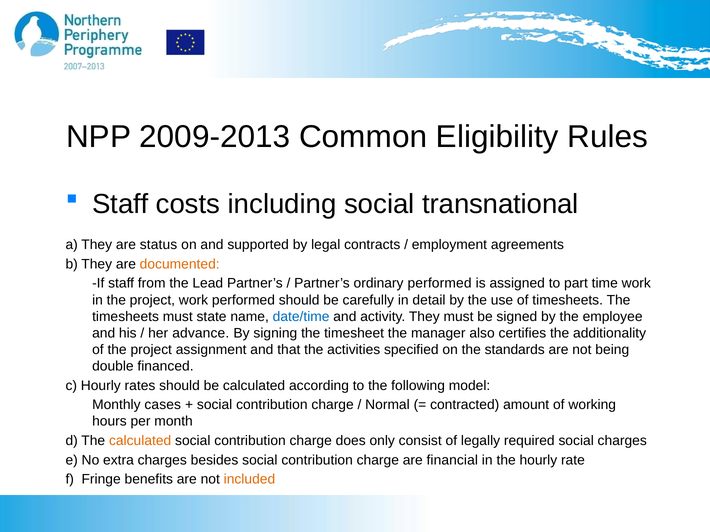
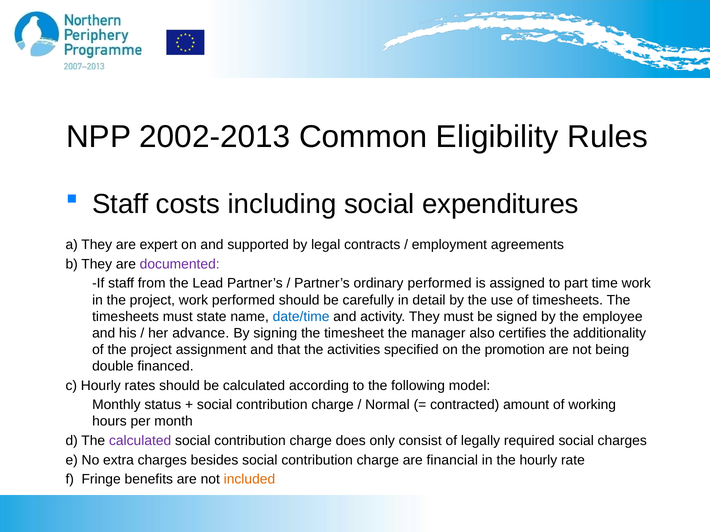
2009-2013: 2009-2013 -> 2002-2013
transnational: transnational -> expenditures
status: status -> expert
documented colour: orange -> purple
standards: standards -> promotion
cases: cases -> status
calculated at (140, 441) colour: orange -> purple
